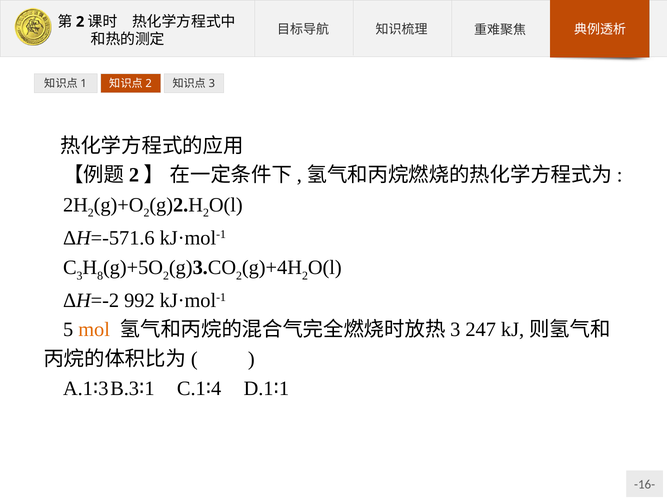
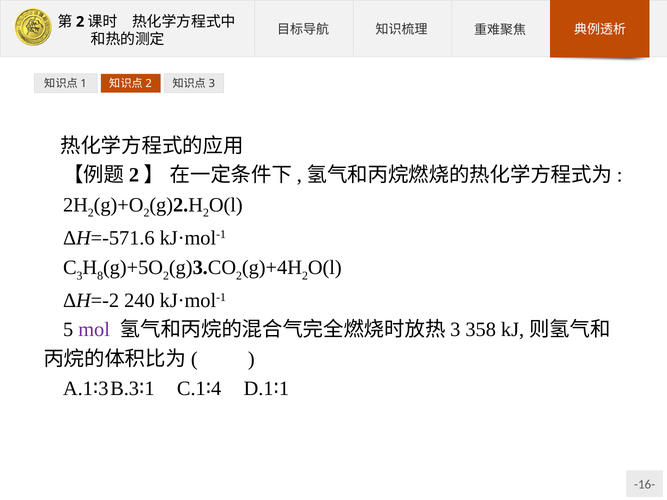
992: 992 -> 240
mol colour: orange -> purple
247: 247 -> 358
